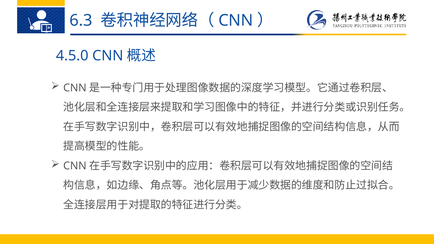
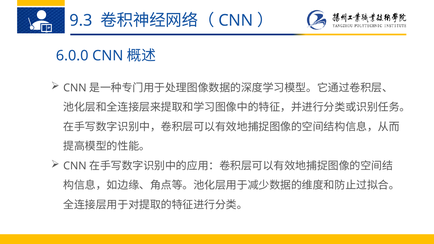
6.3: 6.3 -> 9.3
4.5.0: 4.5.0 -> 6.0.0
